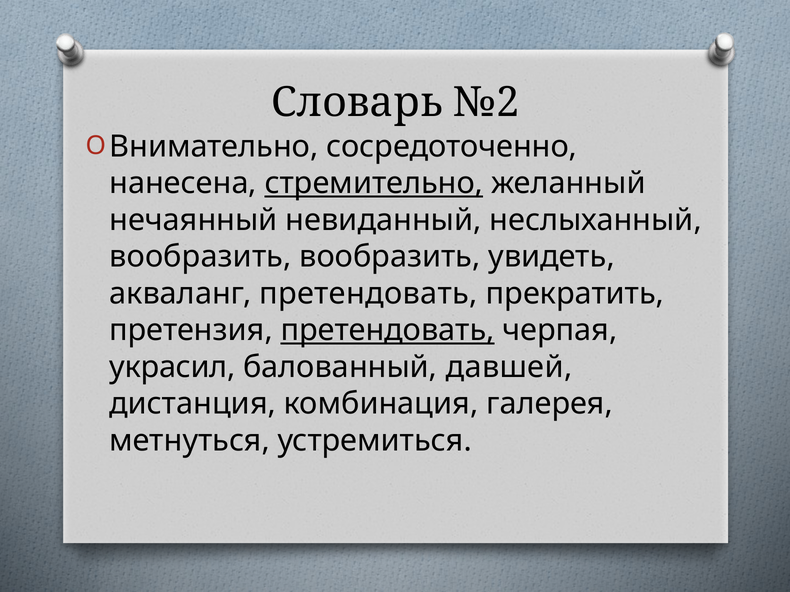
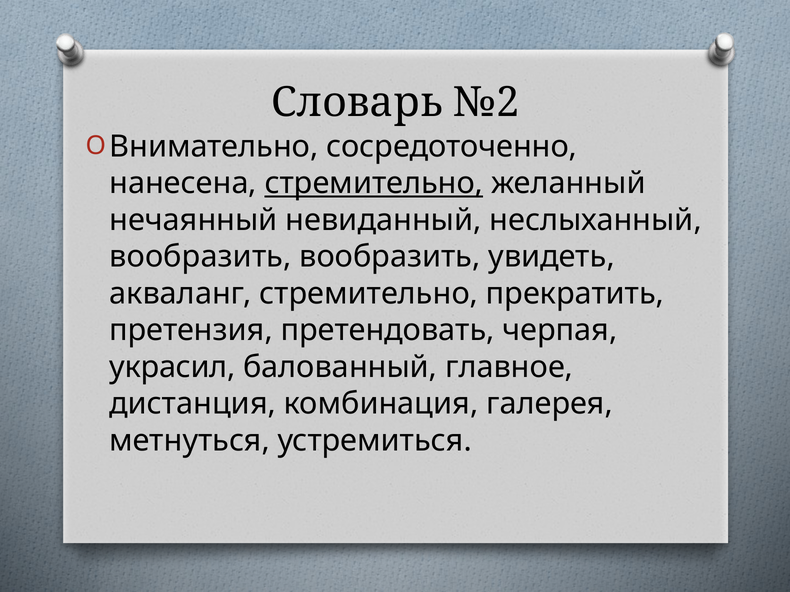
акваланг претендовать: претендовать -> стремительно
претендовать at (388, 330) underline: present -> none
давшей: давшей -> главное
